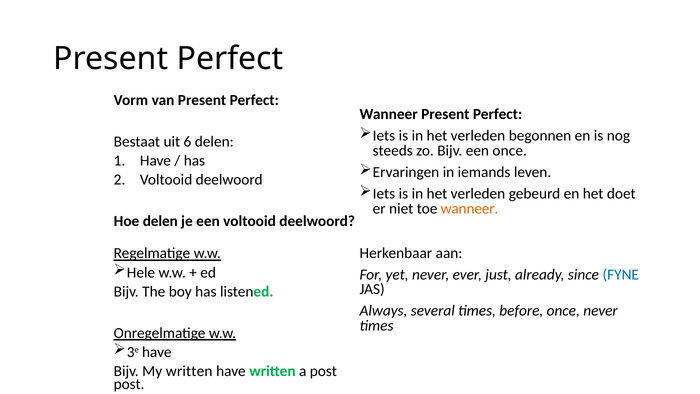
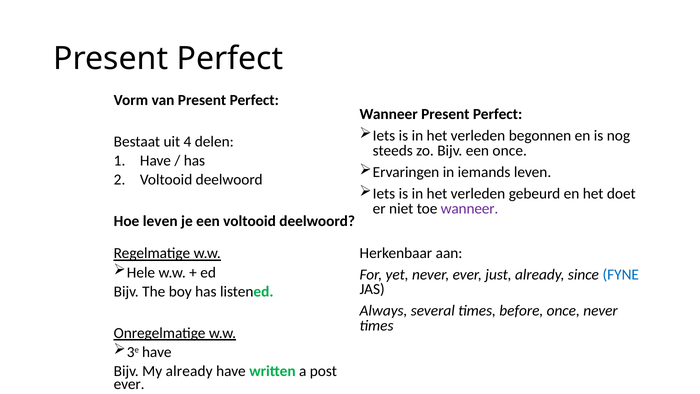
6: 6 -> 4
wanneer at (469, 208) colour: orange -> purple
Hoe delen: delen -> leven
My written: written -> already
post at (129, 384): post -> ever
